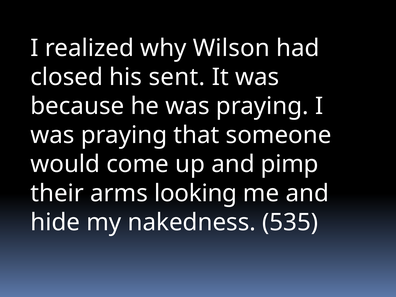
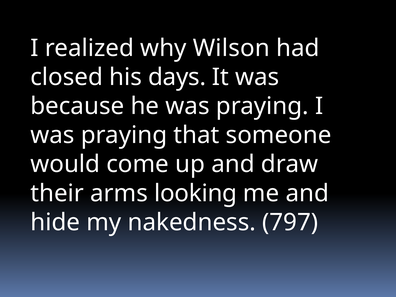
sent: sent -> days
pimp: pimp -> draw
535: 535 -> 797
